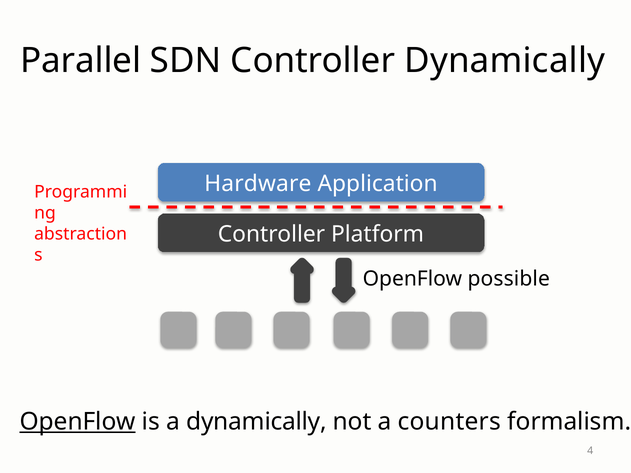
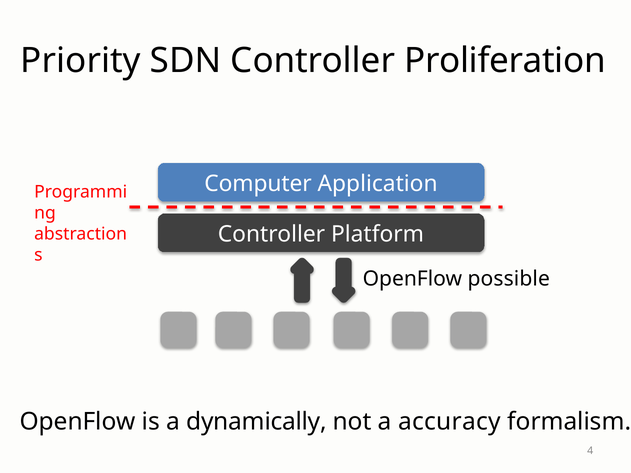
Parallel: Parallel -> Priority
Controller Dynamically: Dynamically -> Proliferation
Hardware: Hardware -> Computer
OpenFlow at (78, 422) underline: present -> none
counters: counters -> accuracy
